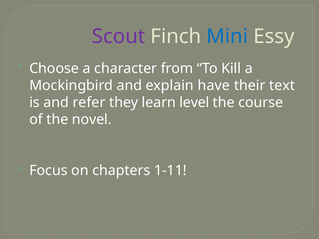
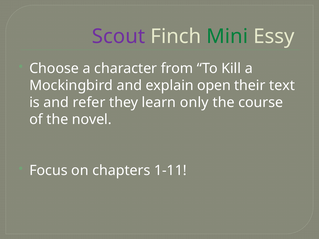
Mini colour: blue -> green
have: have -> open
level: level -> only
